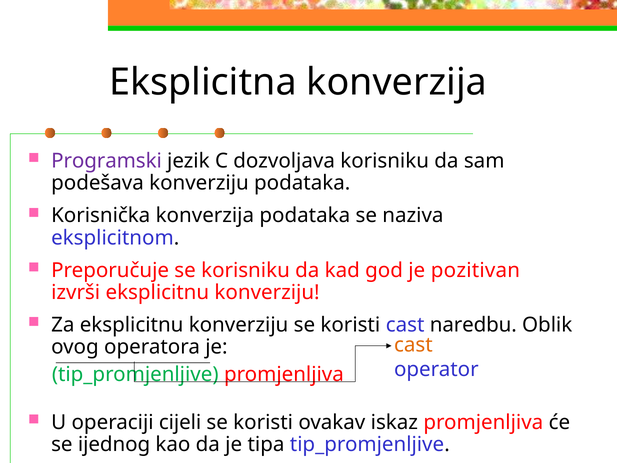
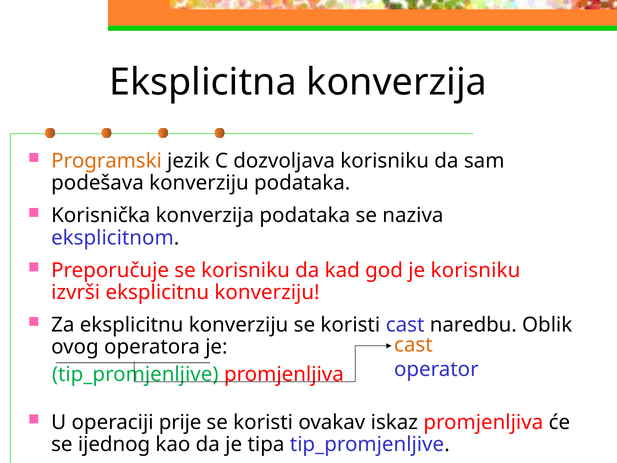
Programski colour: purple -> orange
je pozitivan: pozitivan -> korisniku
cijeli: cijeli -> prije
